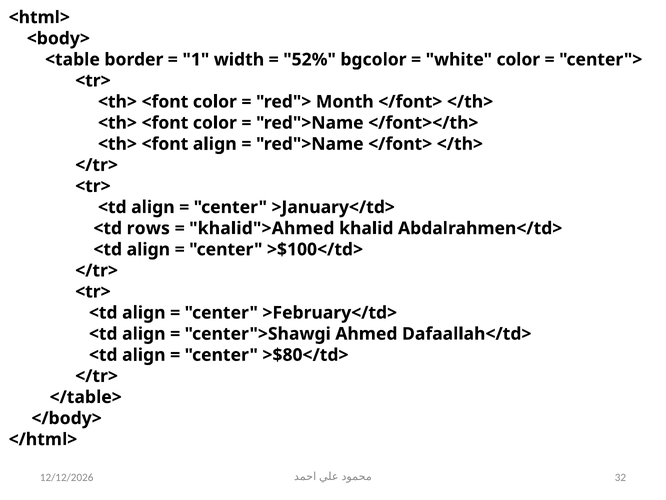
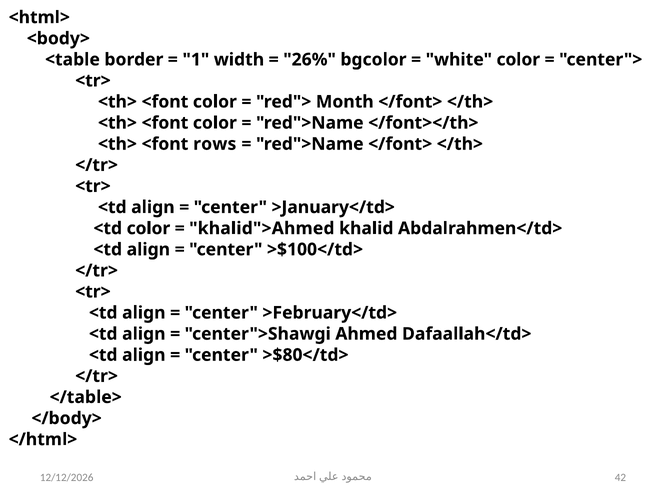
52%: 52% -> 26%
<font align: align -> rows
<td rows: rows -> color
32: 32 -> 42
